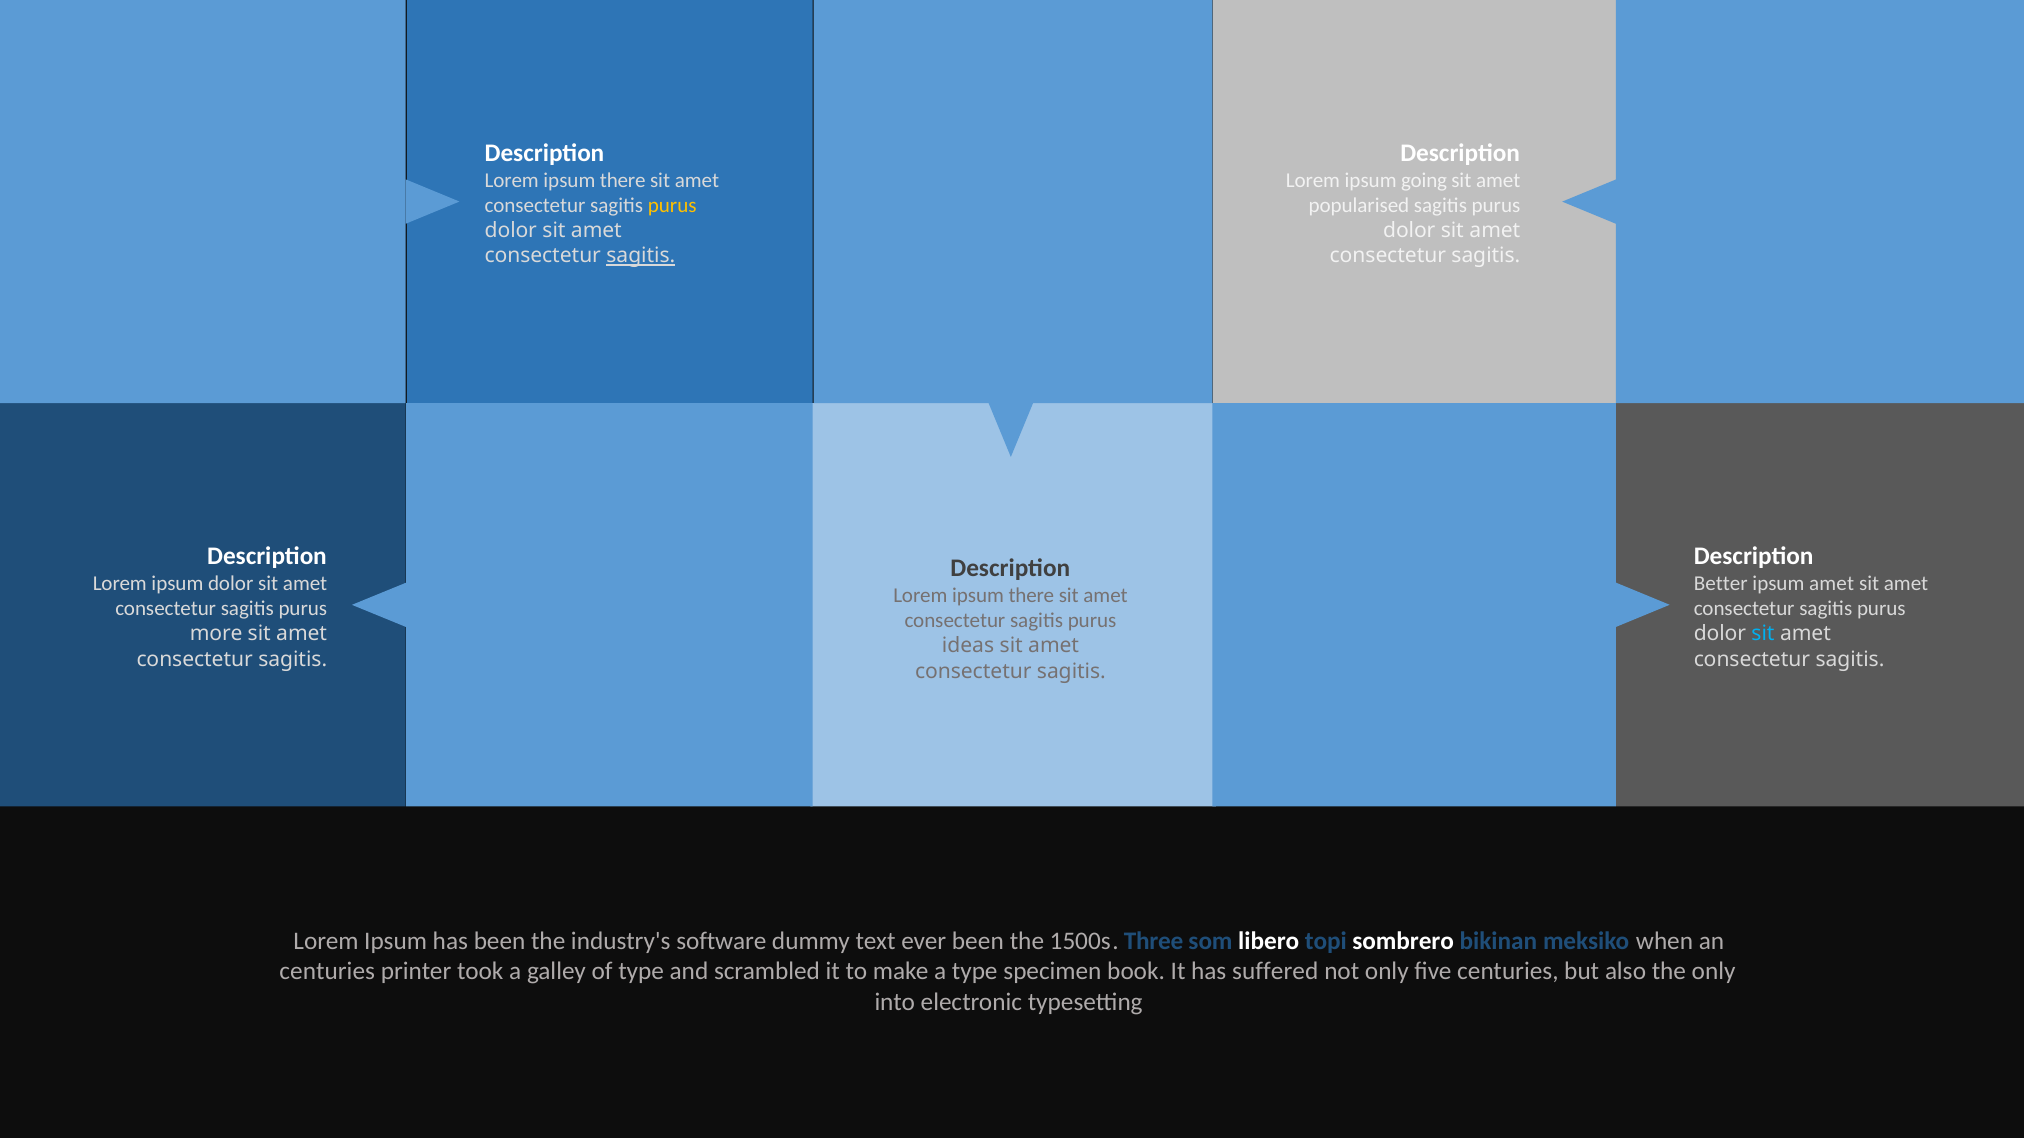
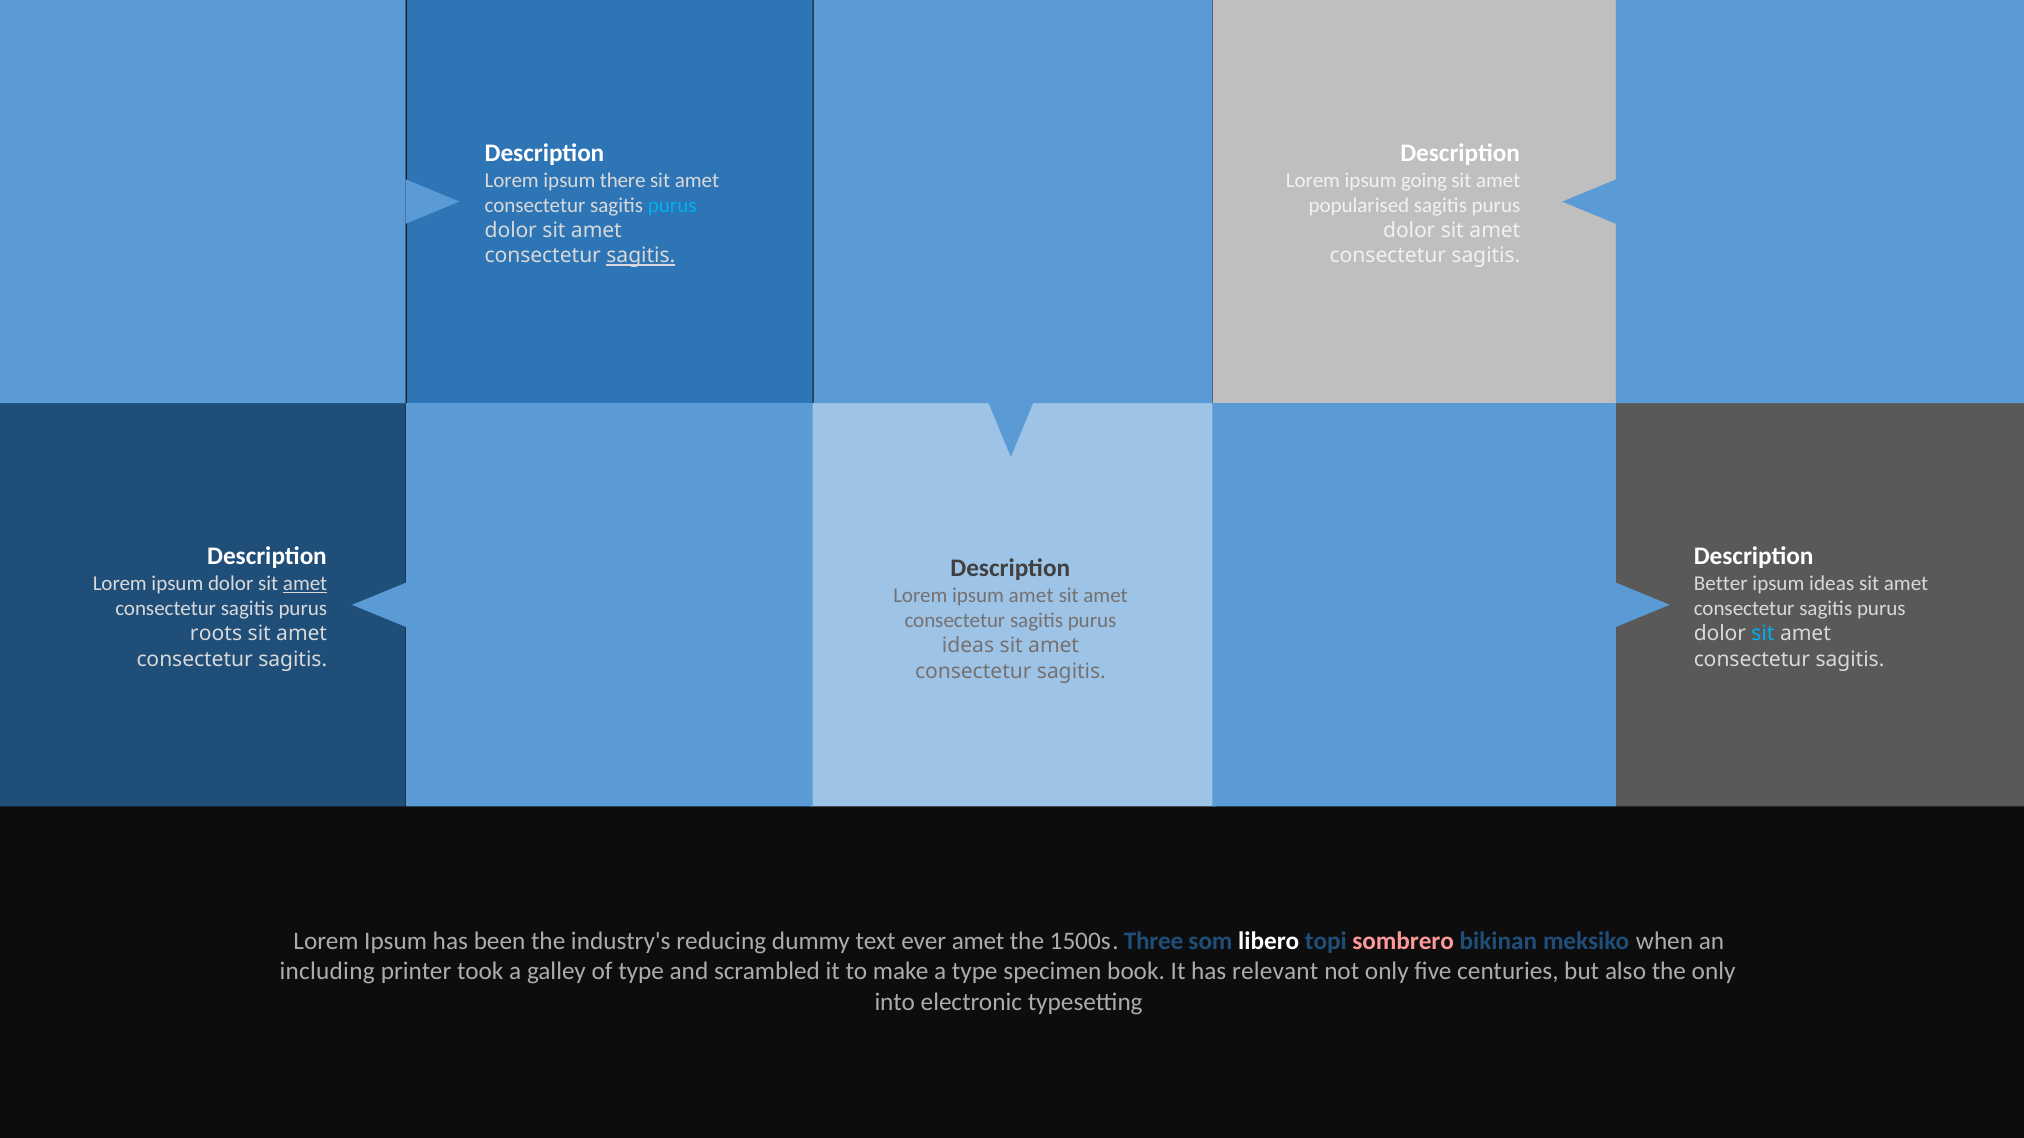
purus at (672, 206) colour: yellow -> light blue
amet at (305, 584) underline: none -> present
ipsum amet: amet -> ideas
there at (1031, 596): there -> amet
more: more -> roots
software: software -> reducing
ever been: been -> amet
sombrero colour: white -> pink
centuries at (327, 972): centuries -> including
suffered: suffered -> relevant
